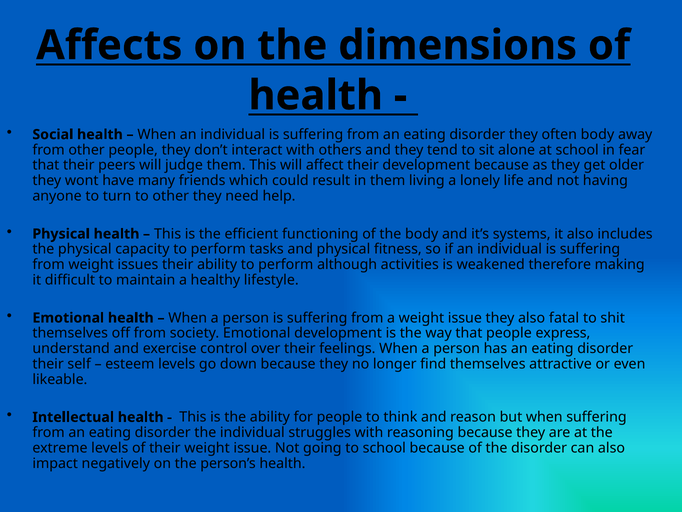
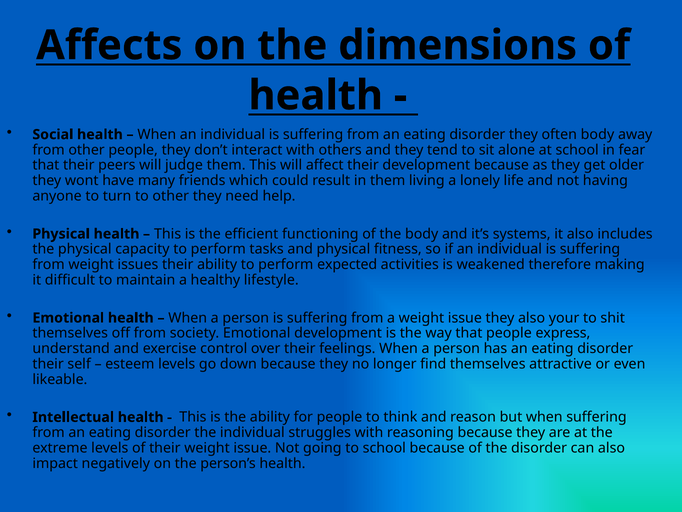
although: although -> expected
fatal: fatal -> your
